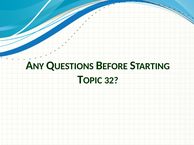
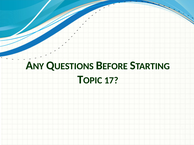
32: 32 -> 17
